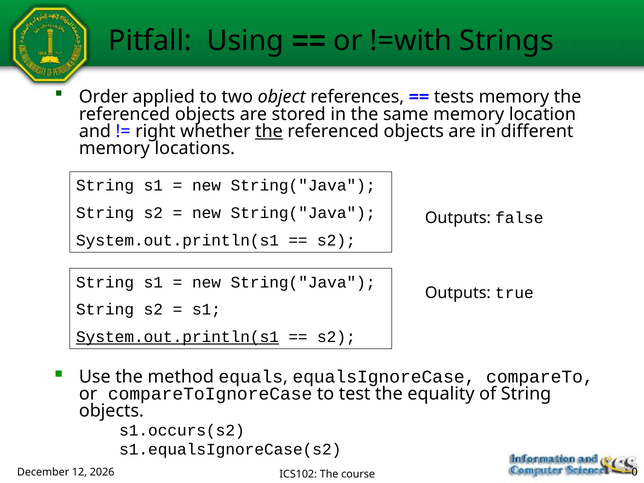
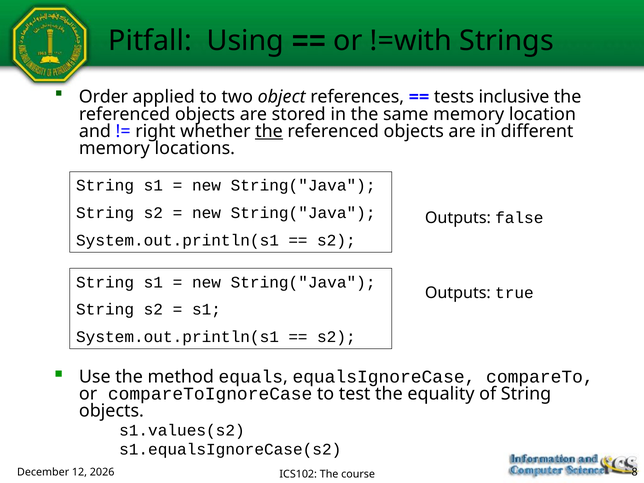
tests memory: memory -> inclusive
System.out.println(s1 at (178, 337) underline: present -> none
s1.occurs(s2: s1.occurs(s2 -> s1.values(s2
0: 0 -> 8
